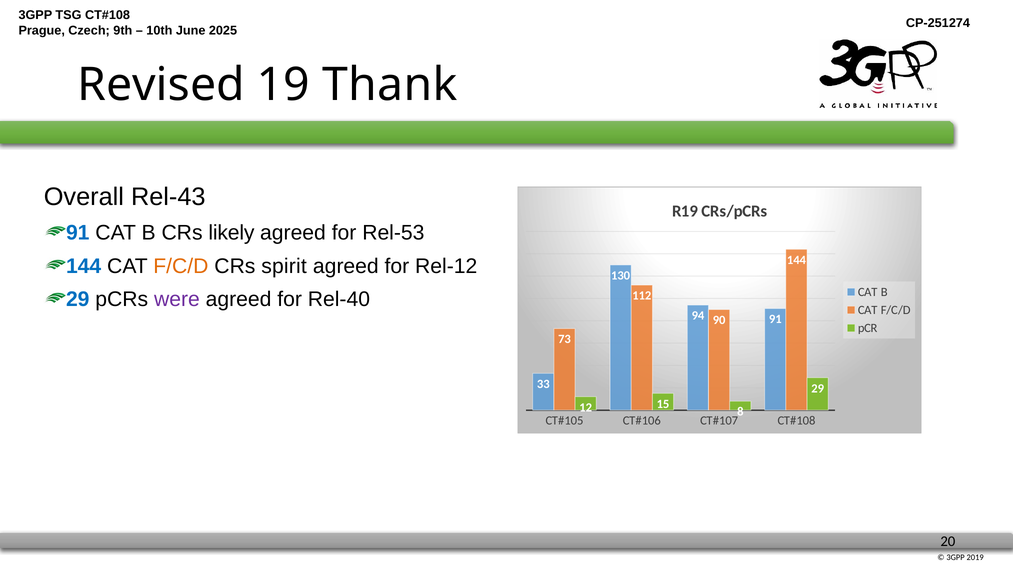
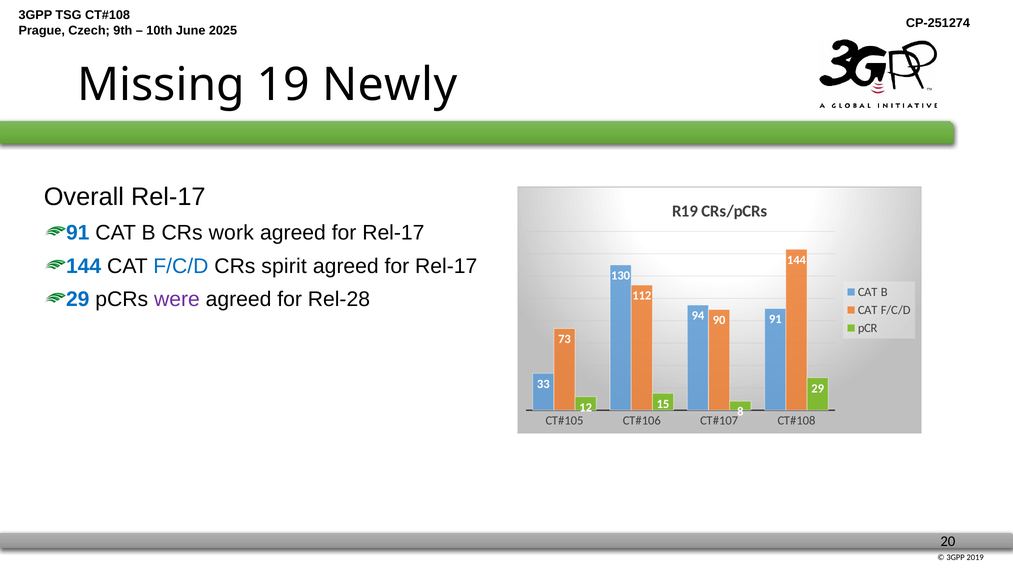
Revised: Revised -> Missing
Thank: Thank -> Newly
Overall Rel-43: Rel-43 -> Rel-17
likely: likely -> work
Rel-53 at (393, 233): Rel-53 -> Rel-17
F/C/D at (181, 266) colour: orange -> blue
Rel-12 at (446, 266): Rel-12 -> Rel-17
Rel-40: Rel-40 -> Rel-28
